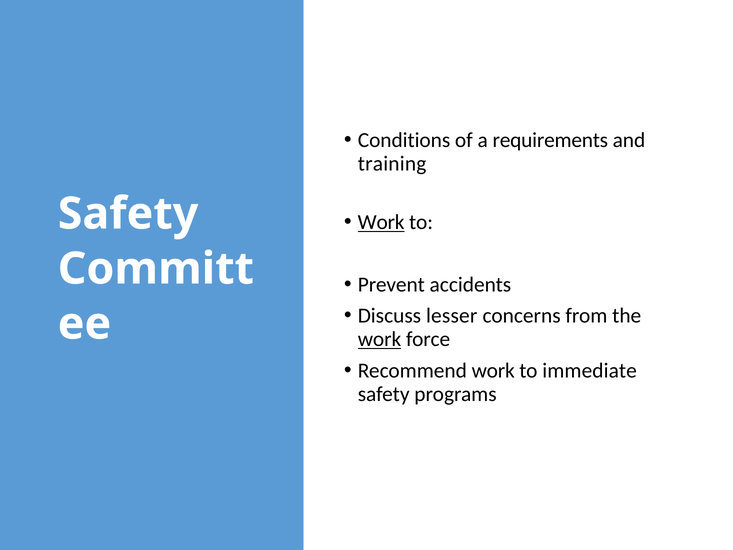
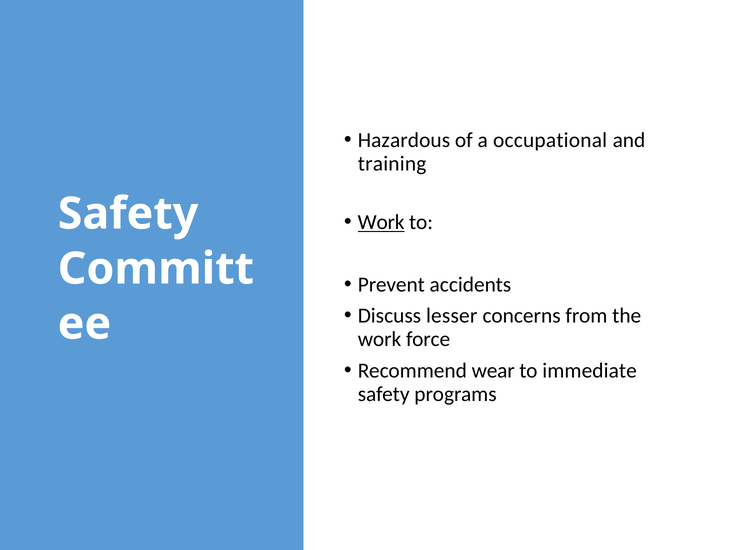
Conditions: Conditions -> Hazardous
requirements: requirements -> occupational
work at (380, 339) underline: present -> none
Recommend work: work -> wear
